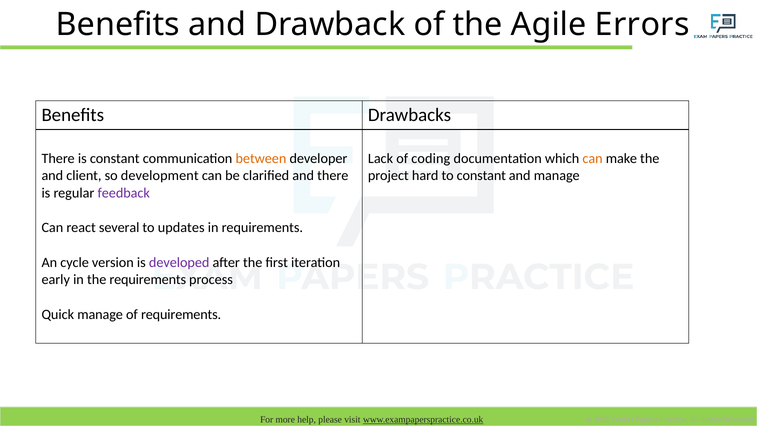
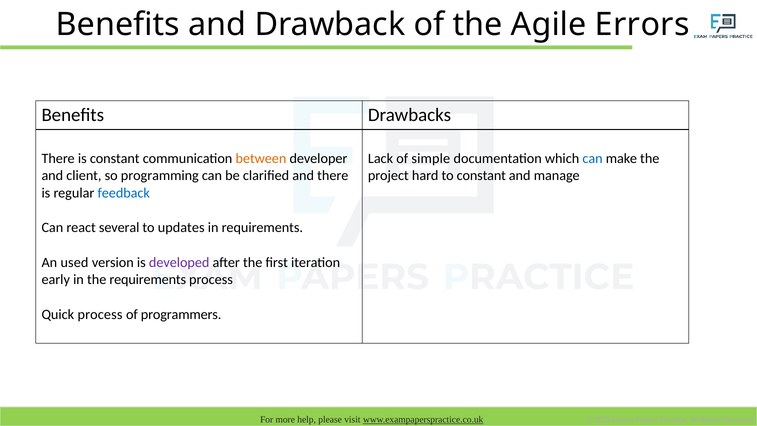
coding: coding -> simple
can at (593, 158) colour: orange -> blue
development: development -> programming
feedback colour: purple -> blue
cycle: cycle -> used
Quick manage: manage -> process
of requirements: requirements -> programmers
